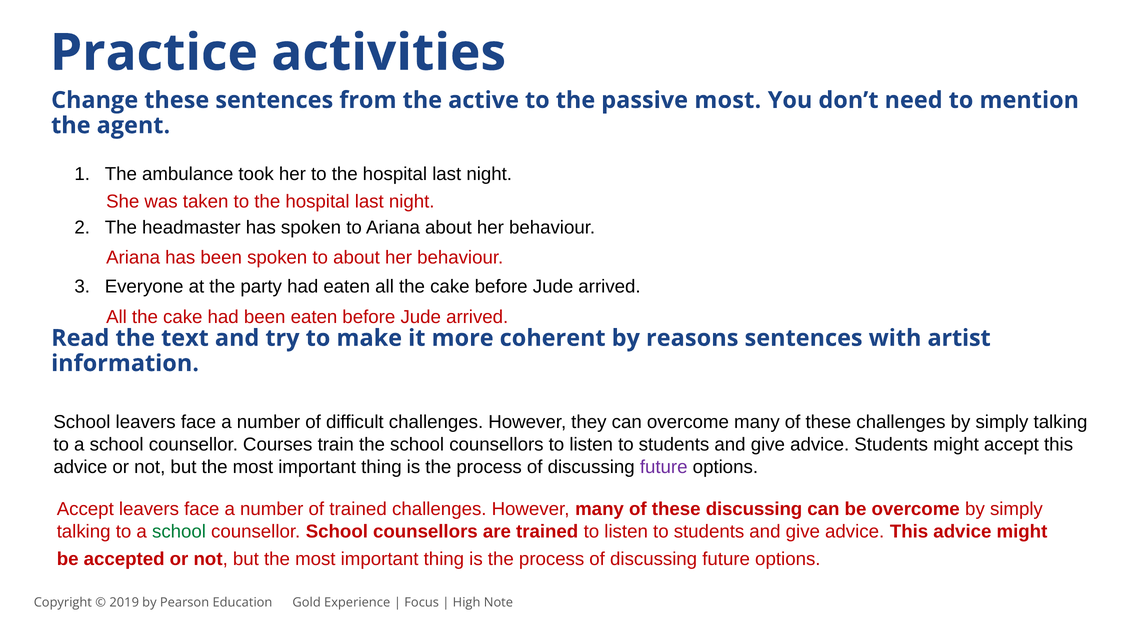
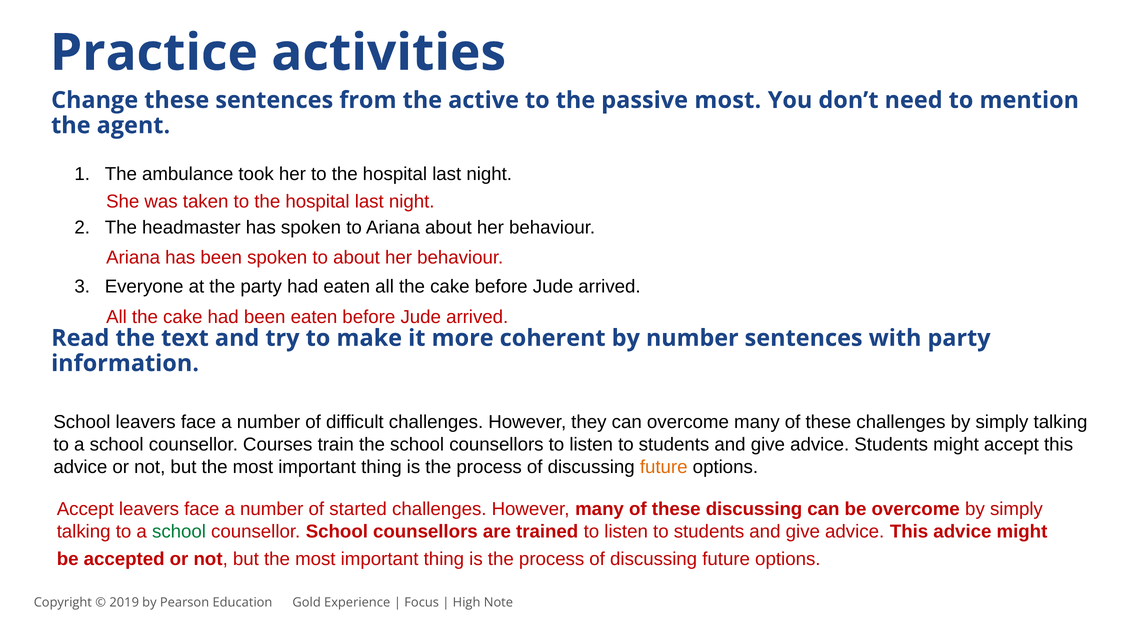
by reasons: reasons -> number
with artist: artist -> party
future at (664, 467) colour: purple -> orange
of trained: trained -> started
